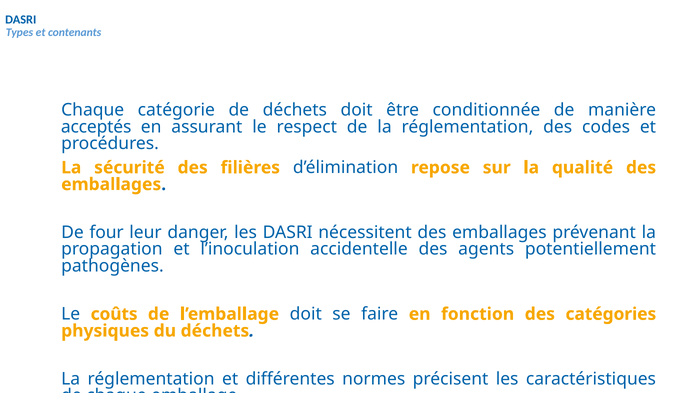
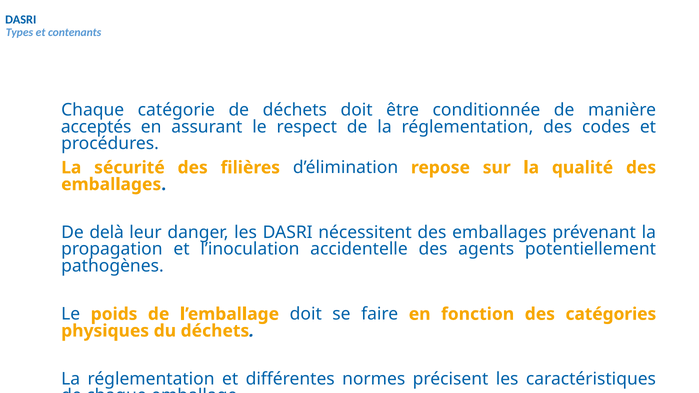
four: four -> delà
coûts: coûts -> poids
